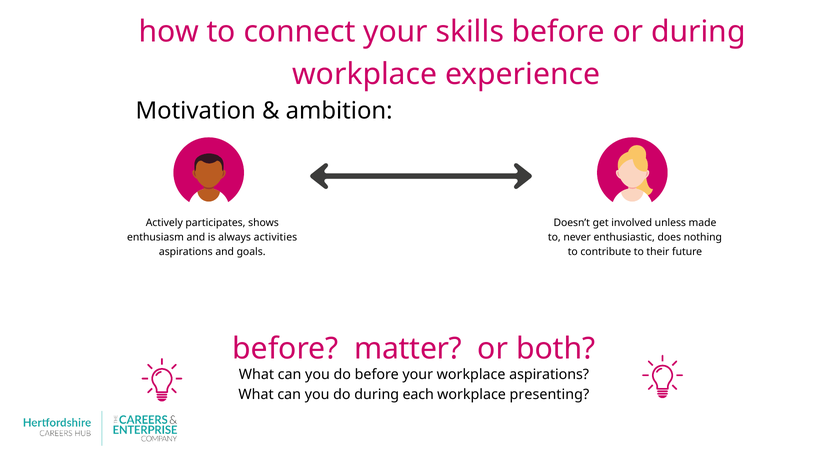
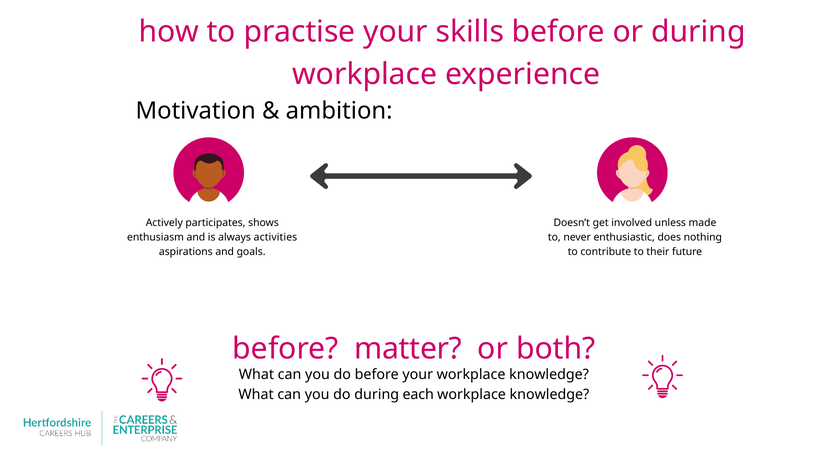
connect: connect -> practise
your workplace aspirations: aspirations -> knowledge
presenting at (549, 394): presenting -> knowledge
